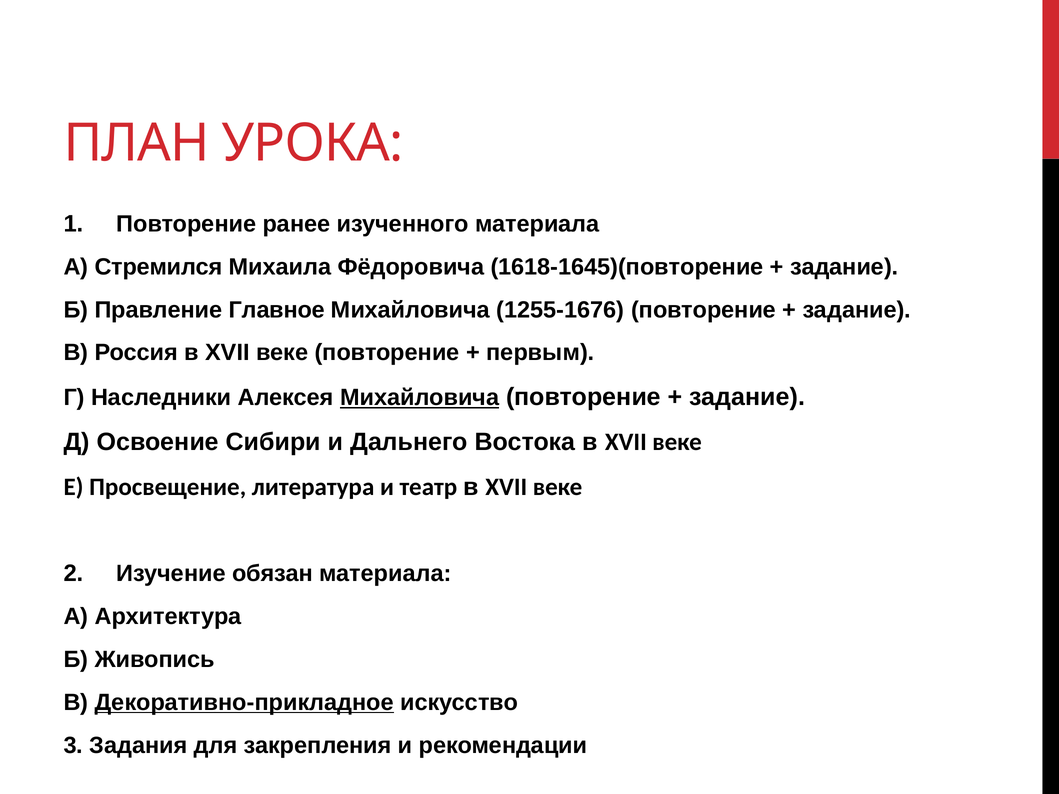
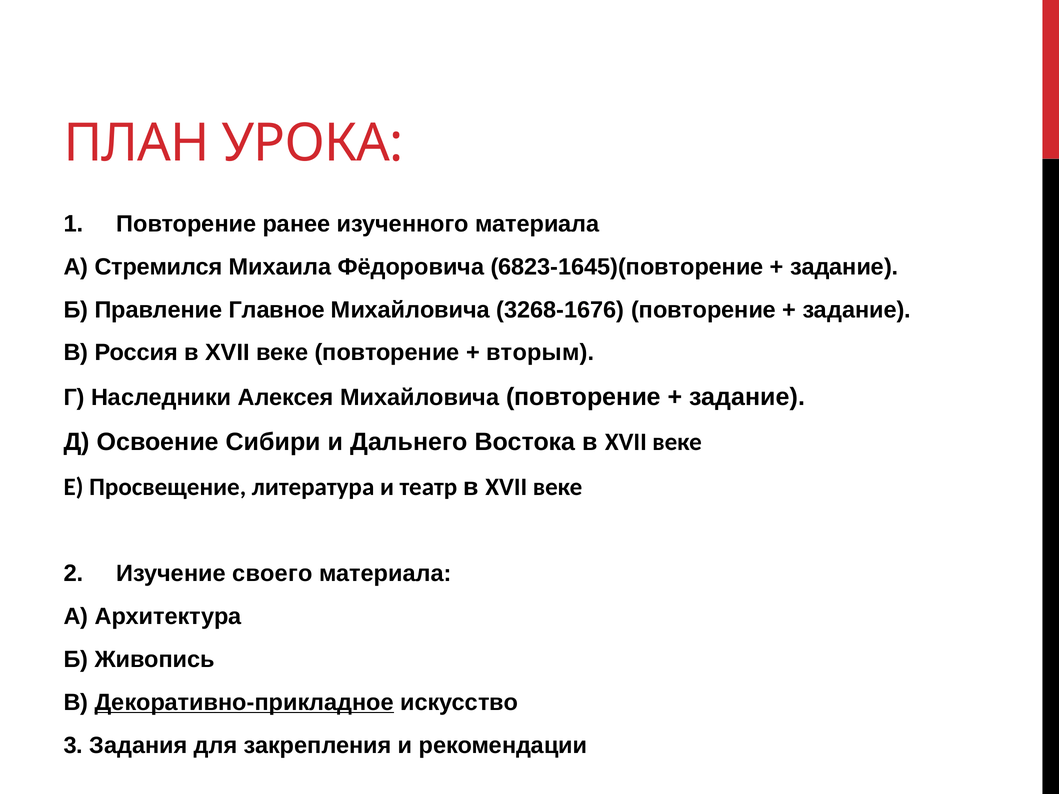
1618-1645)(повторение: 1618-1645)(повторение -> 6823-1645)(повторение
1255-1676: 1255-1676 -> 3268-1676
первым: первым -> вторым
Михайловича at (420, 398) underline: present -> none
обязан: обязан -> своего
